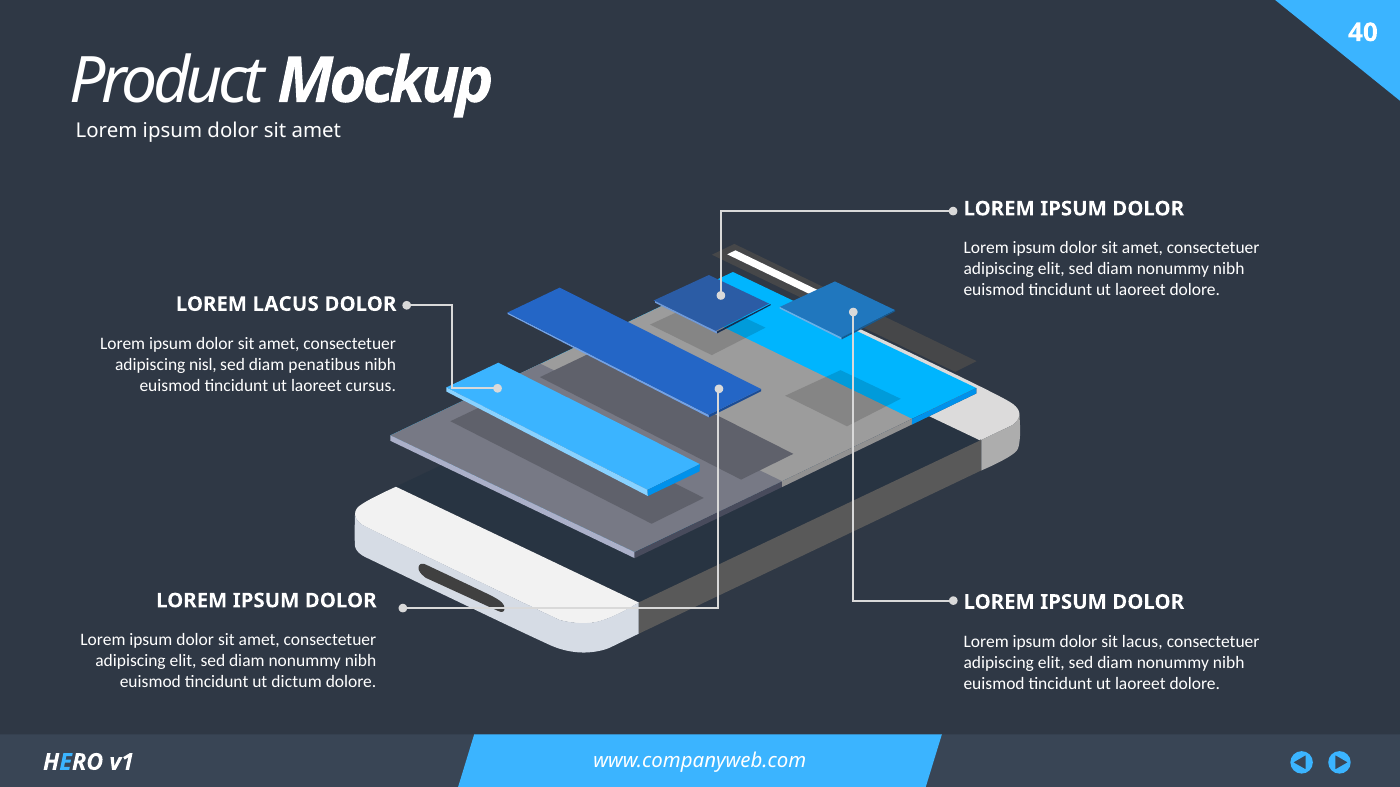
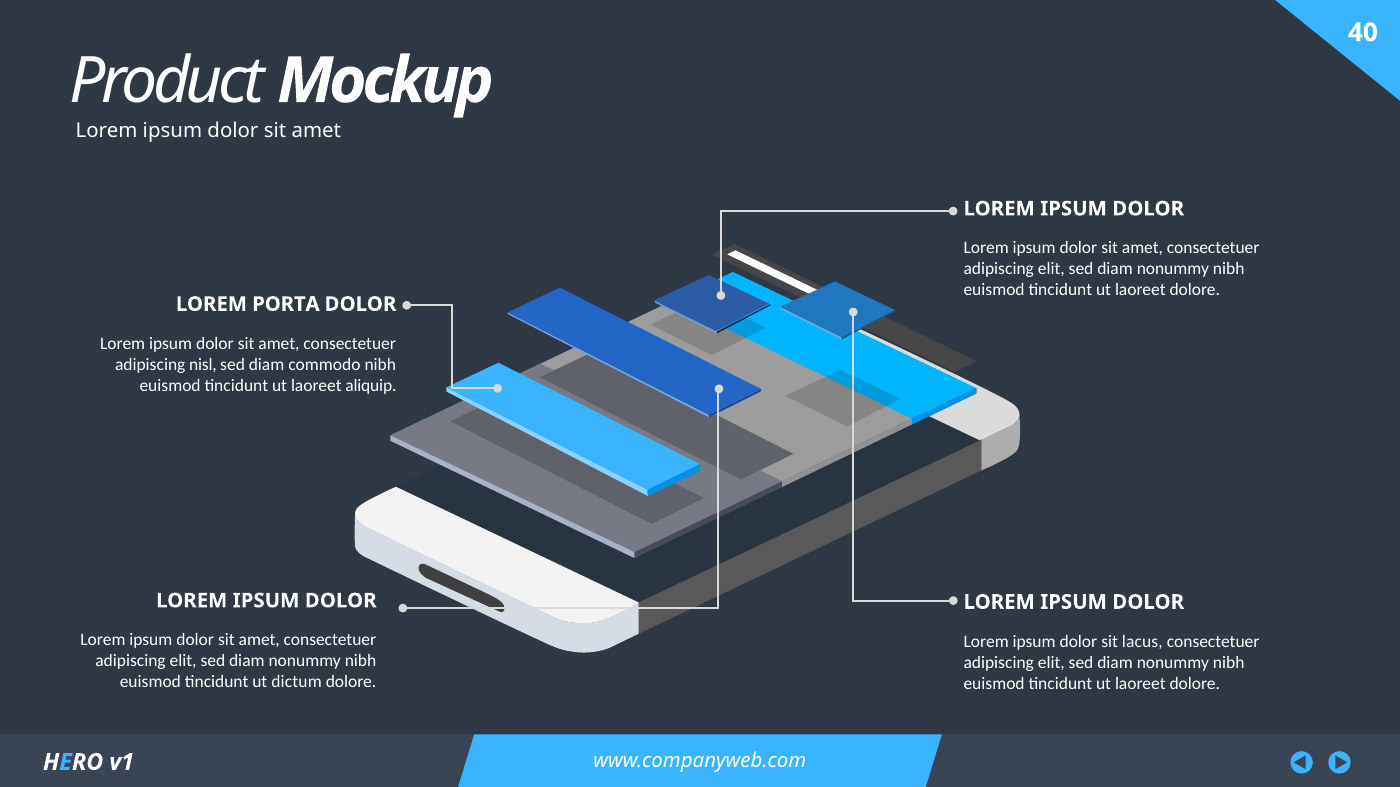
LOREM LACUS: LACUS -> PORTA
penatibus: penatibus -> commodo
cursus: cursus -> aliquip
